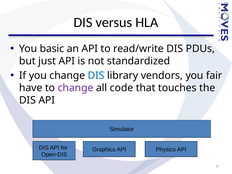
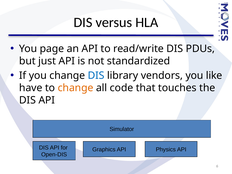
basic: basic -> page
fair: fair -> like
change at (76, 88) colour: purple -> orange
